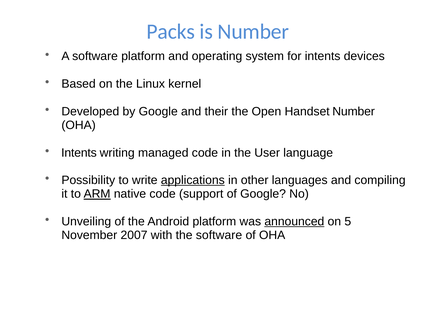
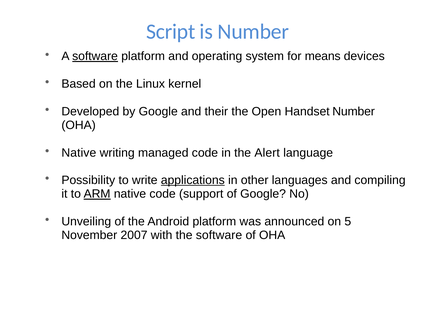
Packs: Packs -> Script
software at (95, 56) underline: none -> present
for intents: intents -> means
Intents at (79, 153): Intents -> Native
User: User -> Alert
announced underline: present -> none
